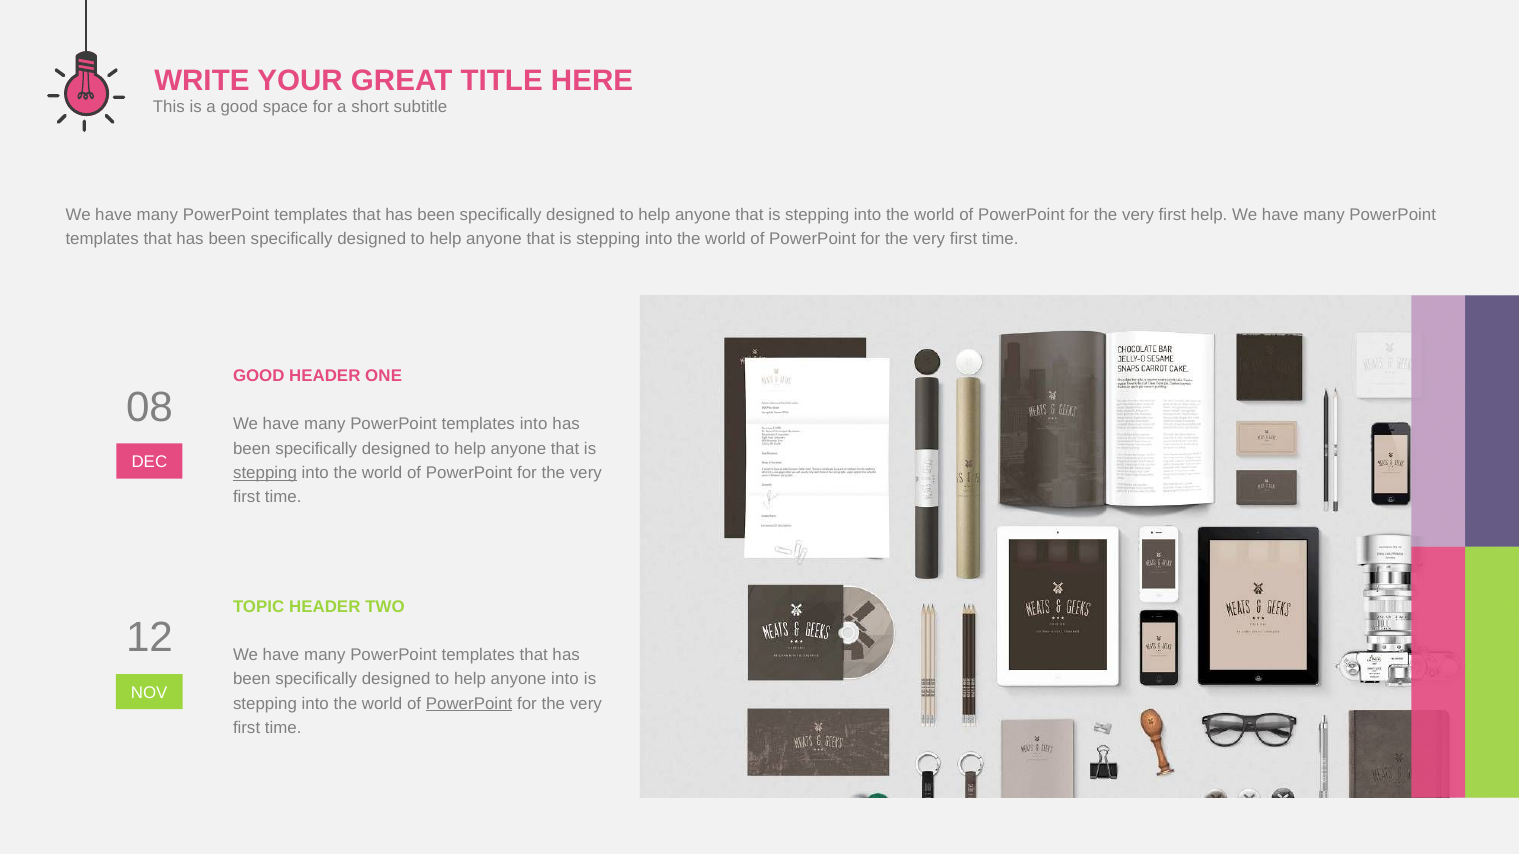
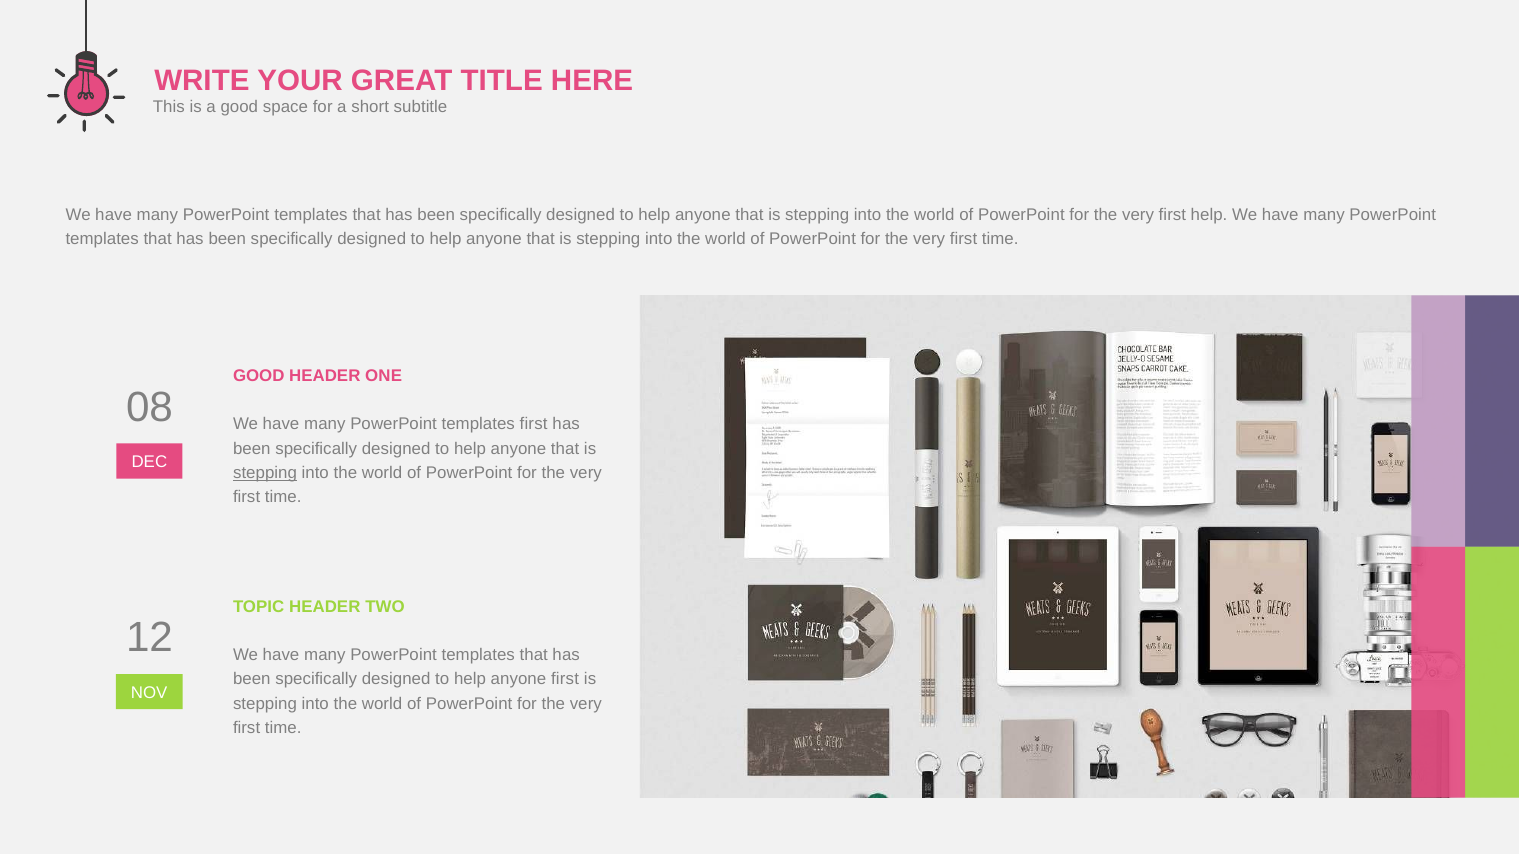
templates into: into -> first
anyone into: into -> first
PowerPoint at (469, 704) underline: present -> none
